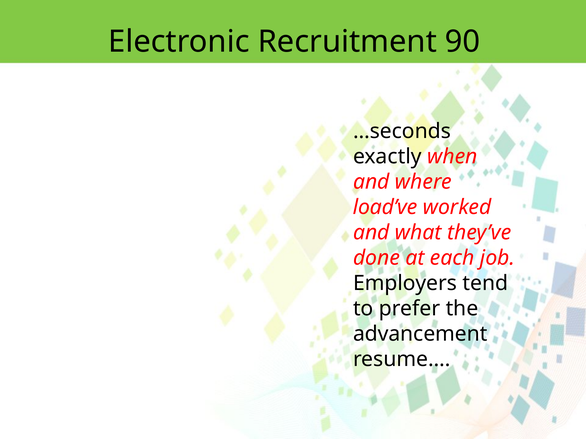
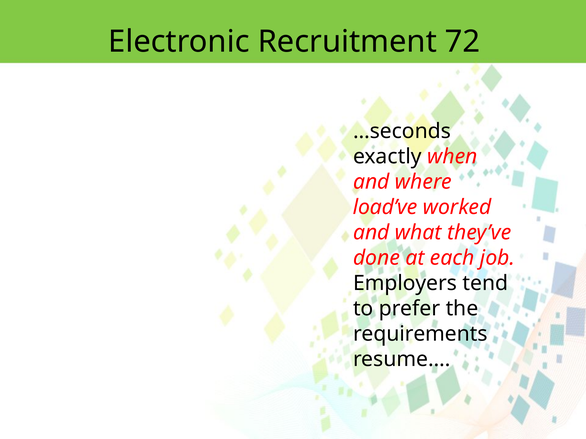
90: 90 -> 72
advancement: advancement -> requirements
